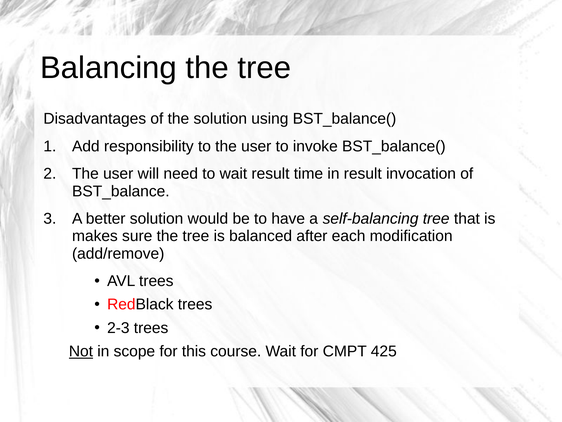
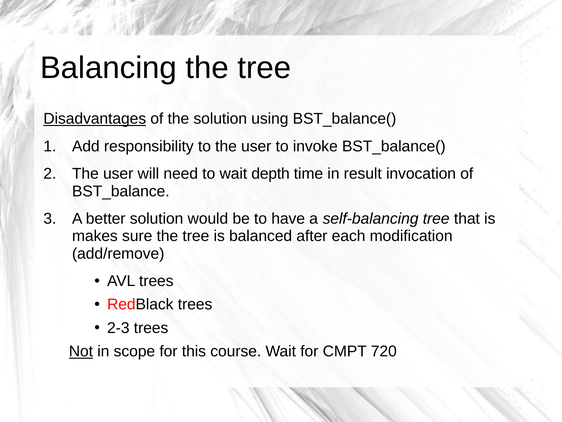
Disadvantages underline: none -> present
wait result: result -> depth
425: 425 -> 720
